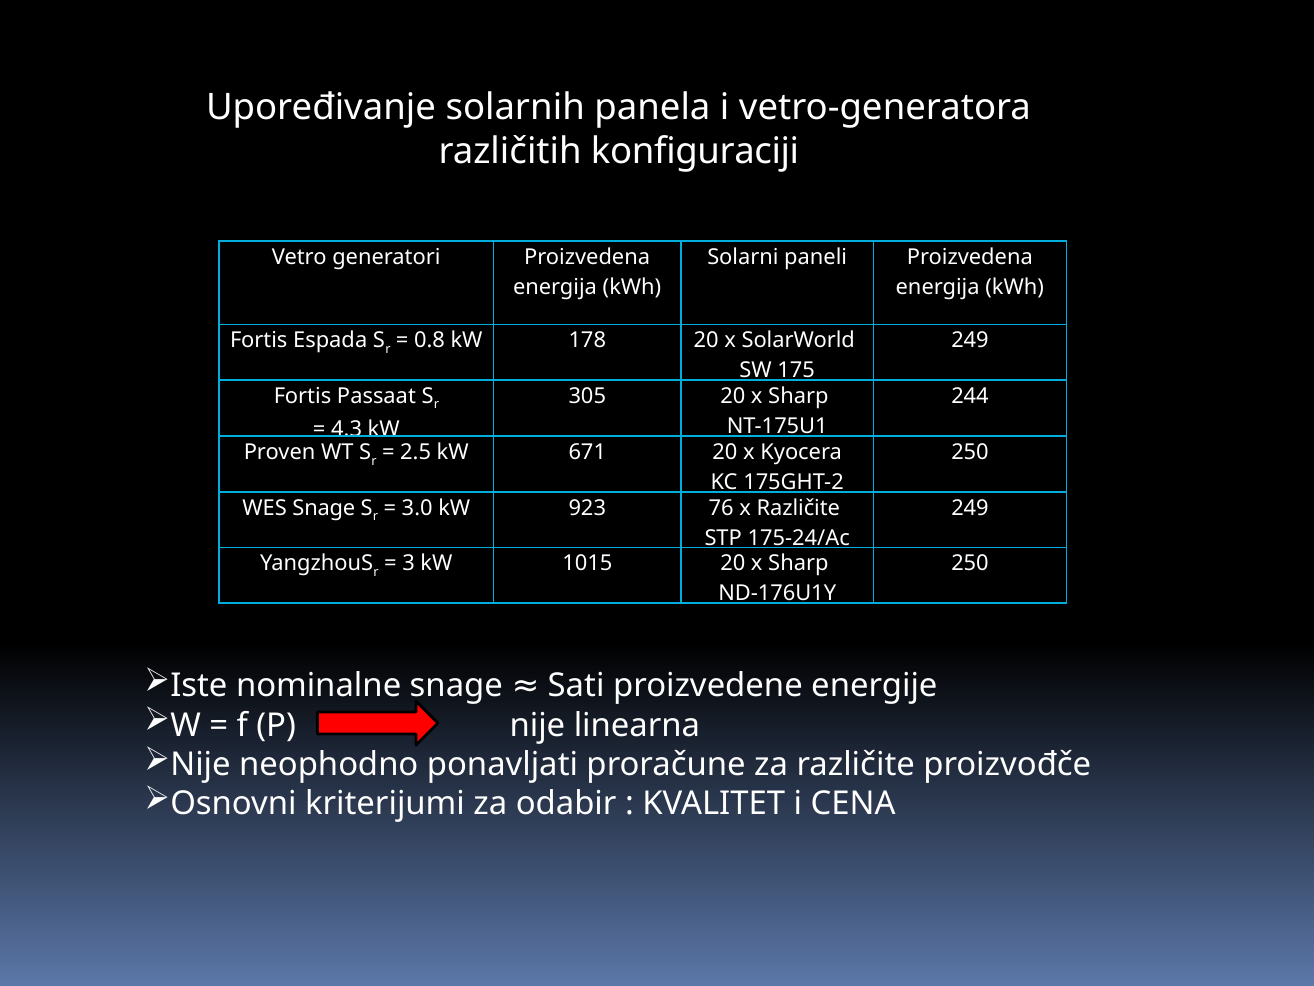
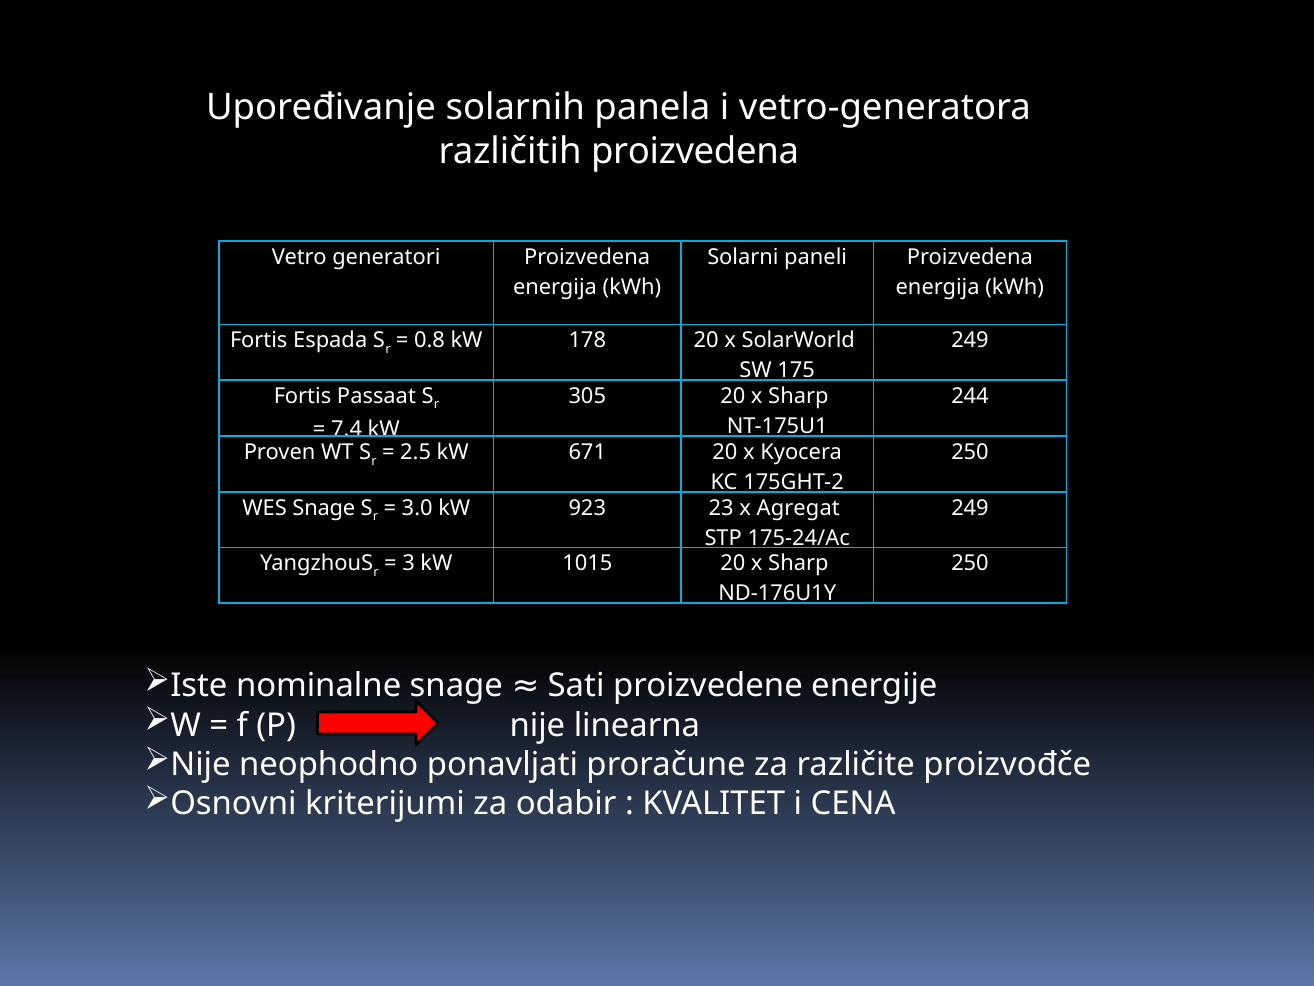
različitih konfiguraciji: konfiguraciji -> proizvedena
4.3: 4.3 -> 7.4
76: 76 -> 23
x Različite: Različite -> Agregat
